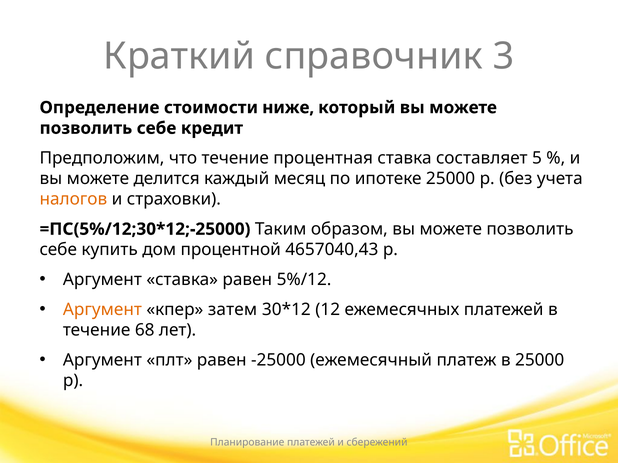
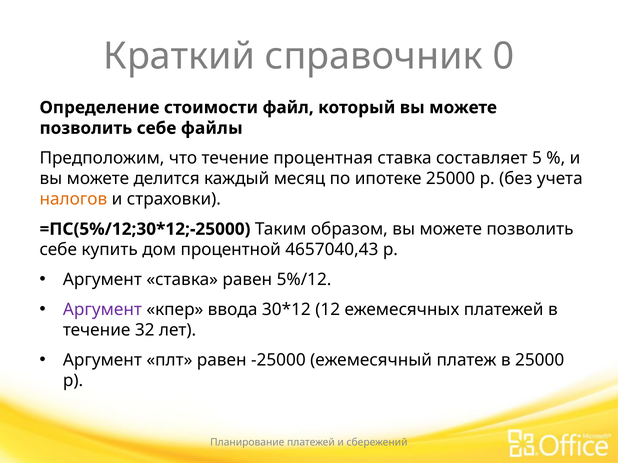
3: 3 -> 0
ниже: ниже -> файл
кредит: кредит -> файлы
Аргумент at (102, 310) colour: orange -> purple
затем: затем -> ввода
68: 68 -> 32
